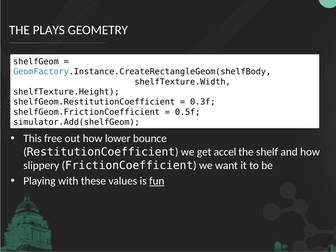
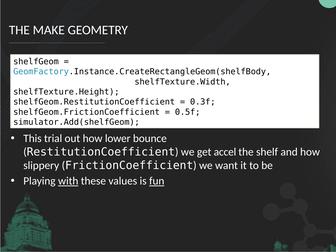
PLAYS: PLAYS -> MAKE
free: free -> trial
with underline: none -> present
